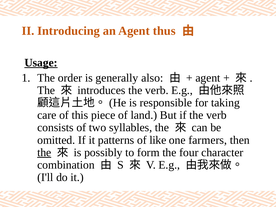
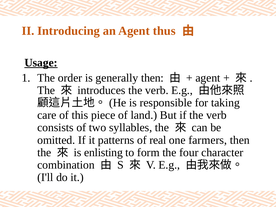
generally also: also -> then
like: like -> real
the at (44, 152) underline: present -> none
possibly: possibly -> enlisting
